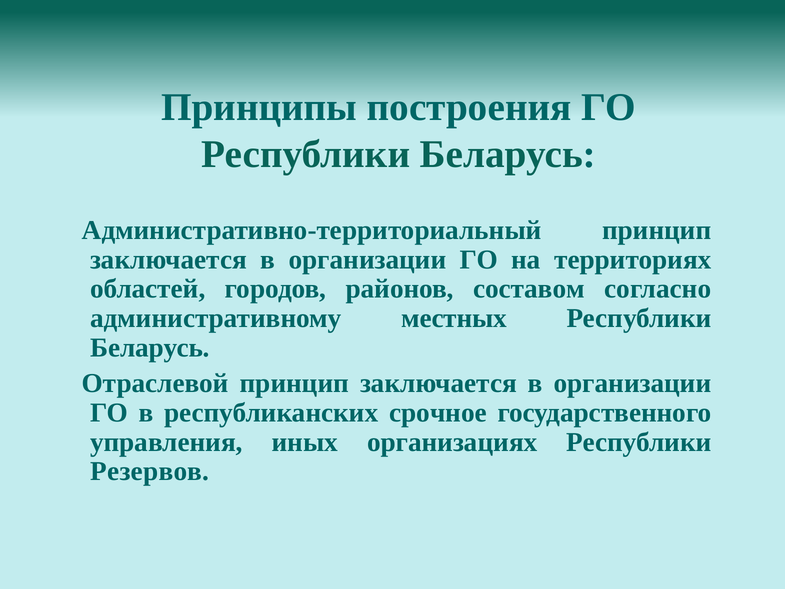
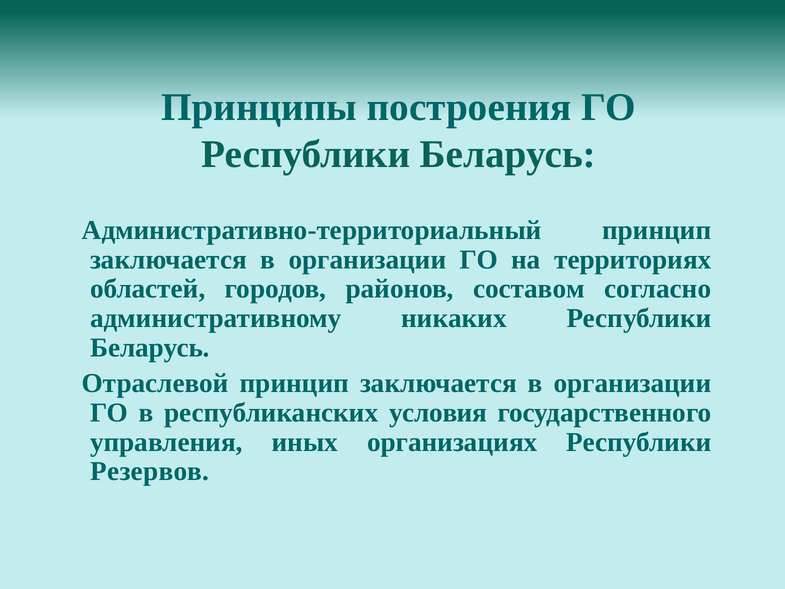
местных: местных -> никаких
срочное: срочное -> условия
